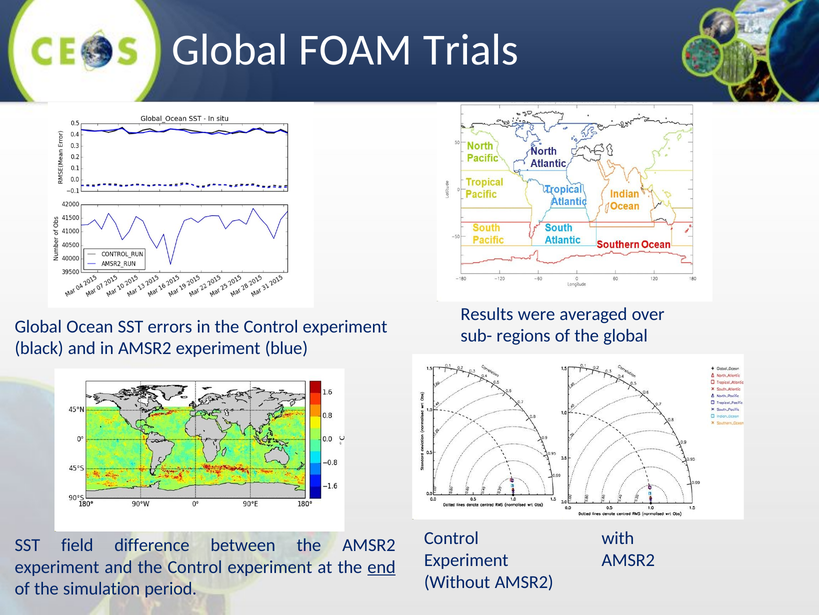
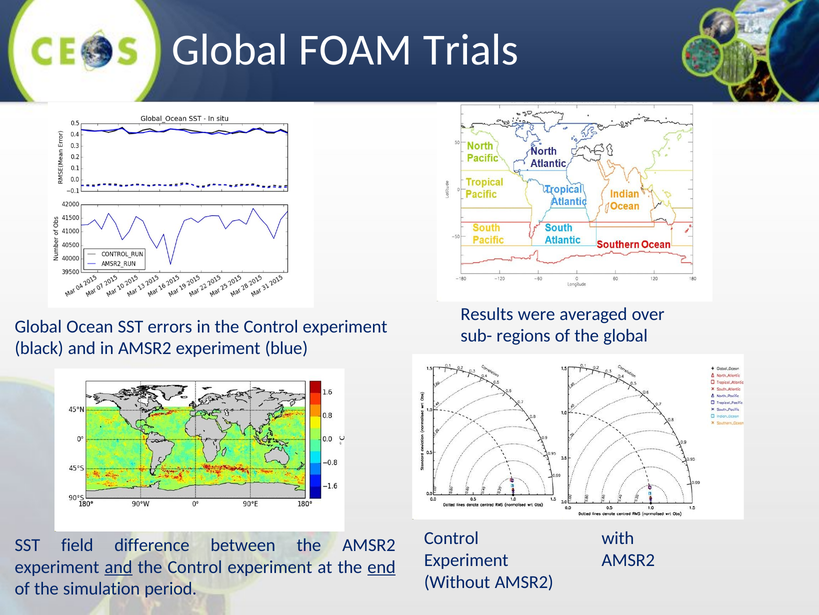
and at (118, 566) underline: none -> present
